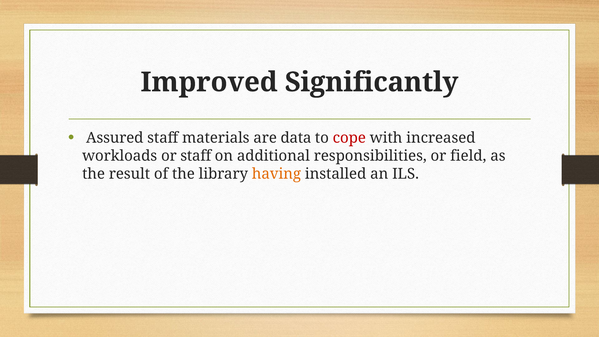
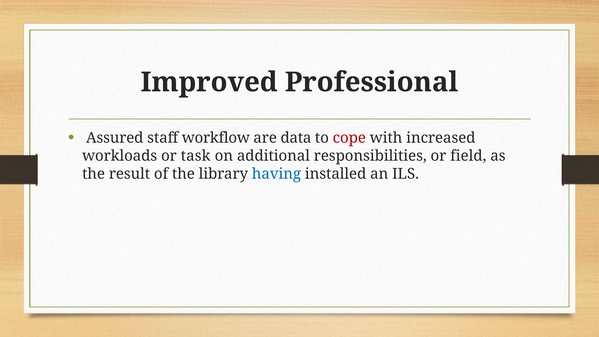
Significantly: Significantly -> Professional
materials: materials -> workflow
or staff: staff -> task
having colour: orange -> blue
